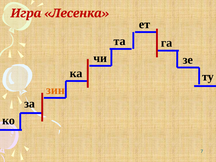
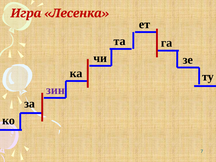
зин colour: orange -> purple
